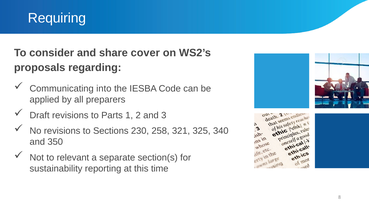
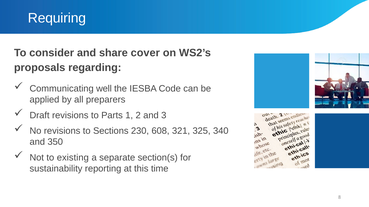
into: into -> well
258: 258 -> 608
relevant: relevant -> existing
